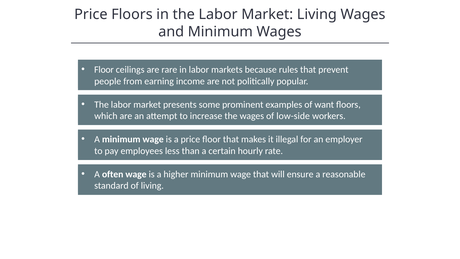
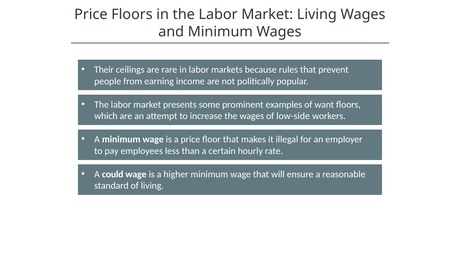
Floor at (104, 70): Floor -> Their
often: often -> could
